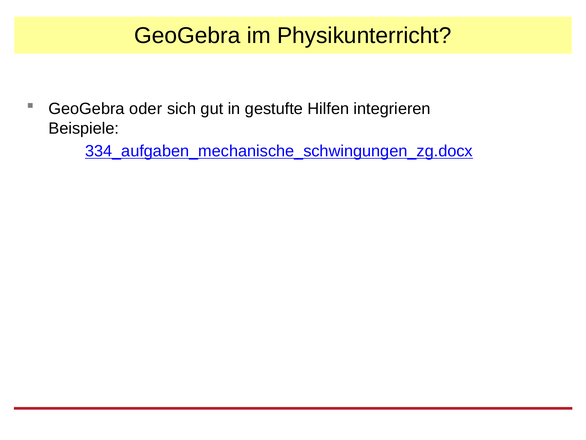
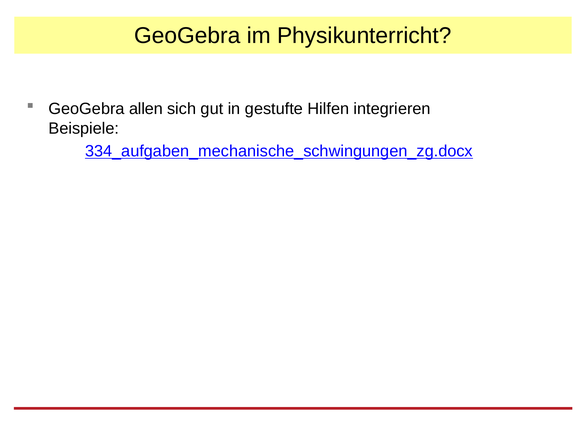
oder: oder -> allen
